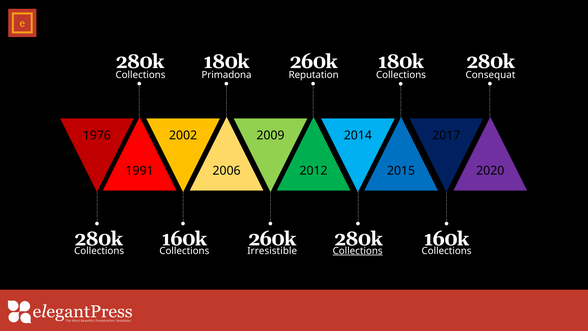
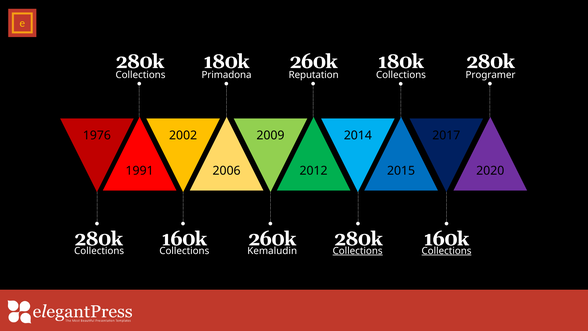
Consequat: Consequat -> Programer
Irresistible: Irresistible -> Kemaludin
Collections at (447, 251) underline: none -> present
